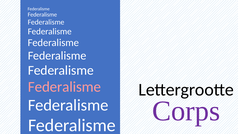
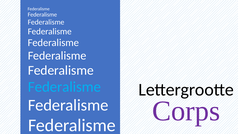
Federalisme at (64, 87) colour: pink -> light blue
